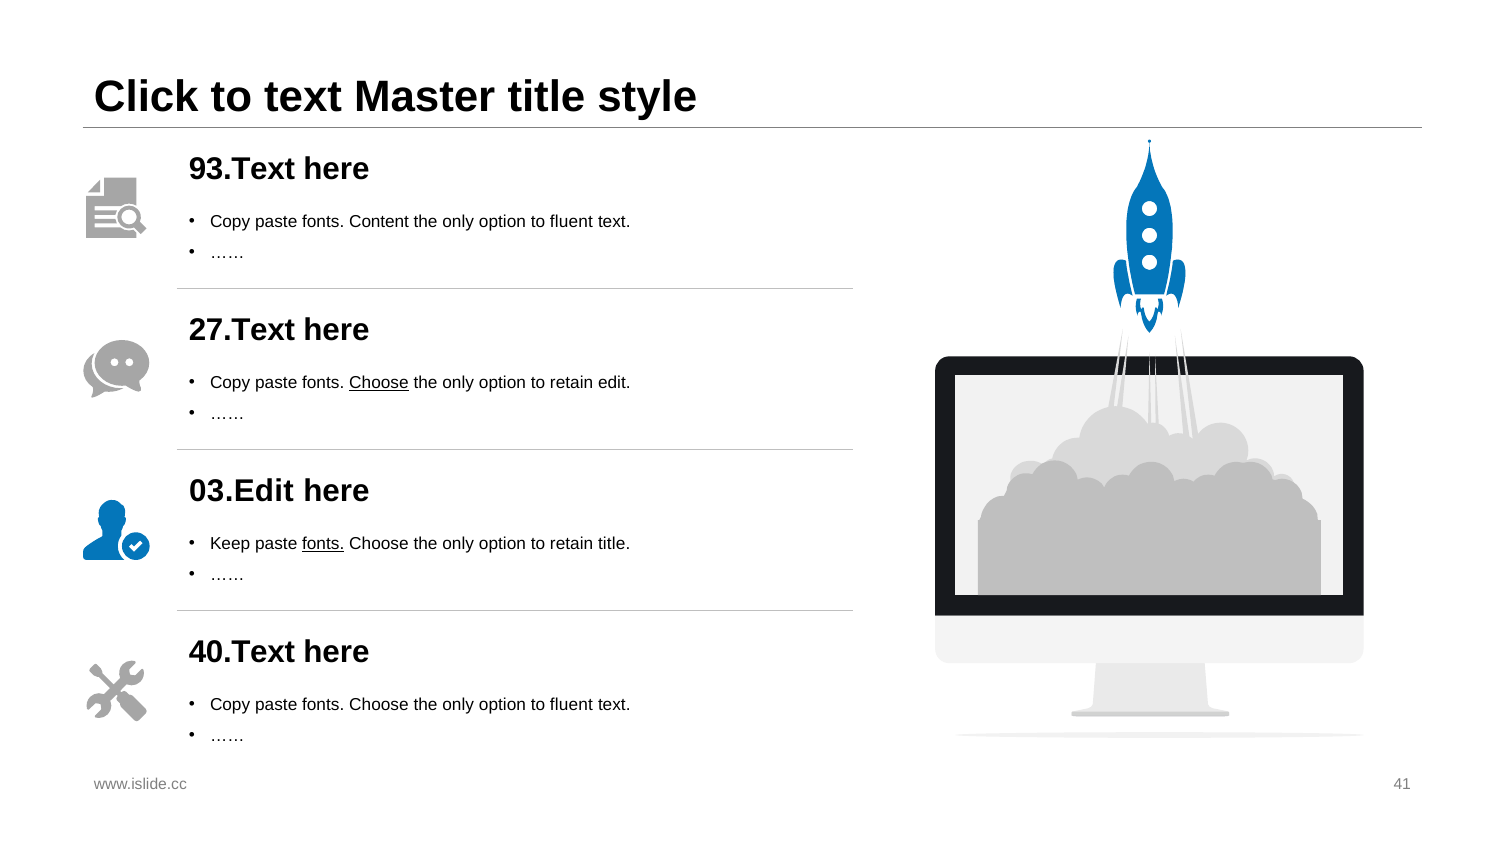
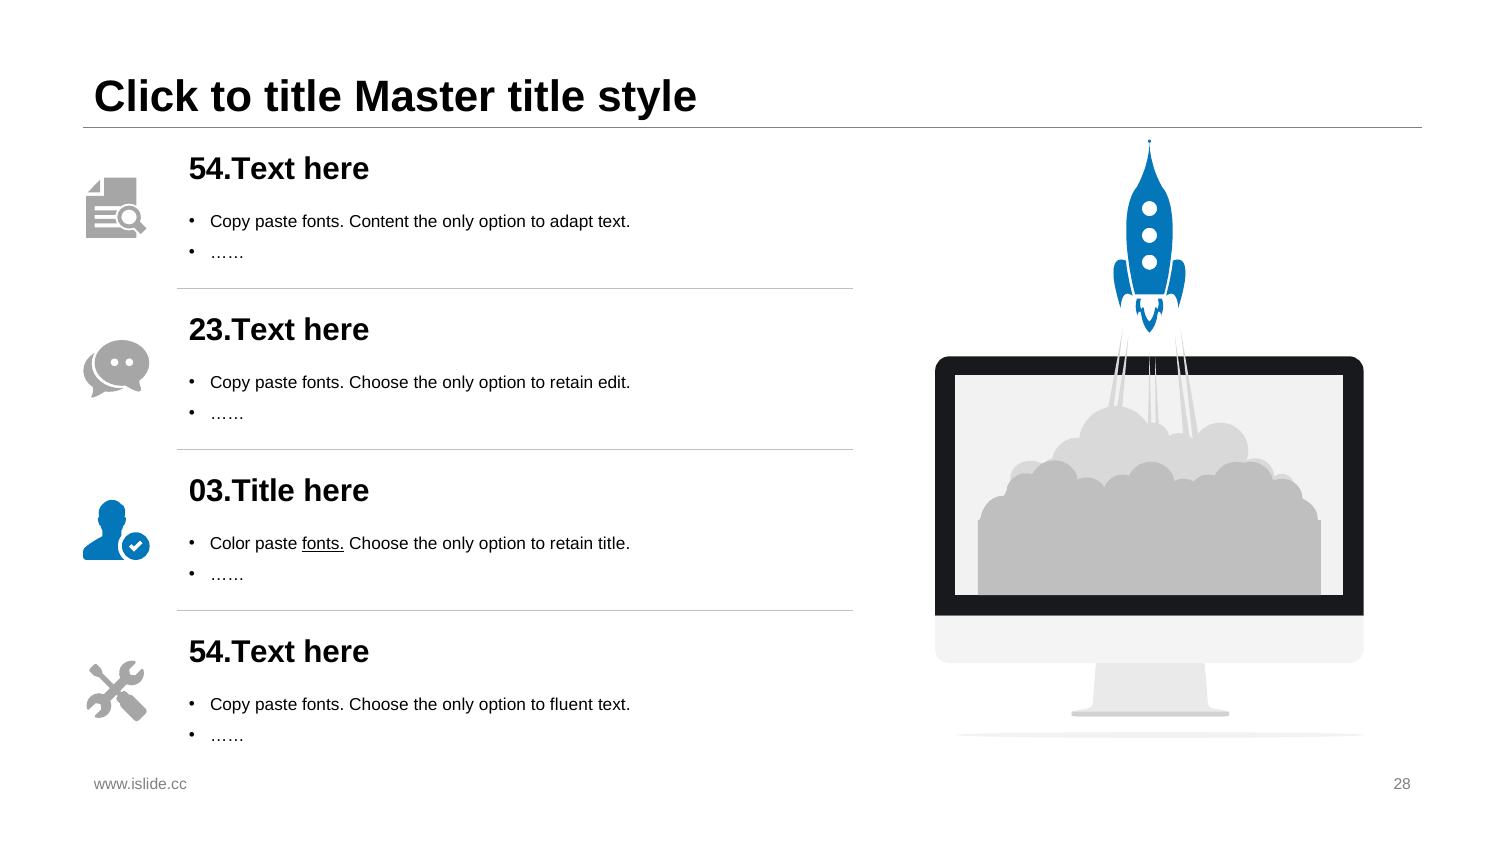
to text: text -> title
93.Text at (242, 169): 93.Text -> 54.Text
fluent at (571, 222): fluent -> adapt
27.Text: 27.Text -> 23.Text
Choose at (379, 383) underline: present -> none
03.Edit: 03.Edit -> 03.Title
Keep: Keep -> Color
40.Text at (242, 652): 40.Text -> 54.Text
41: 41 -> 28
